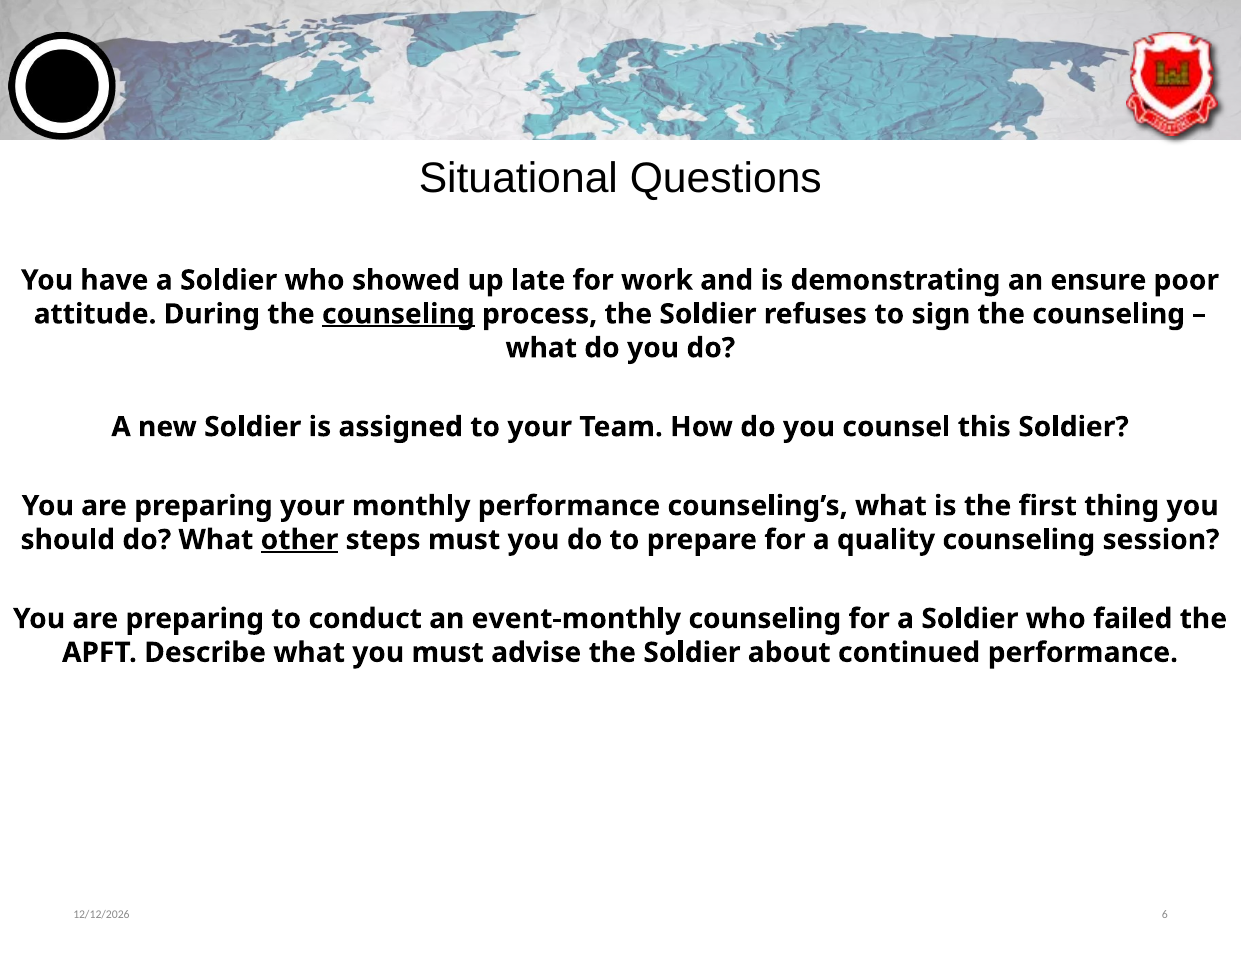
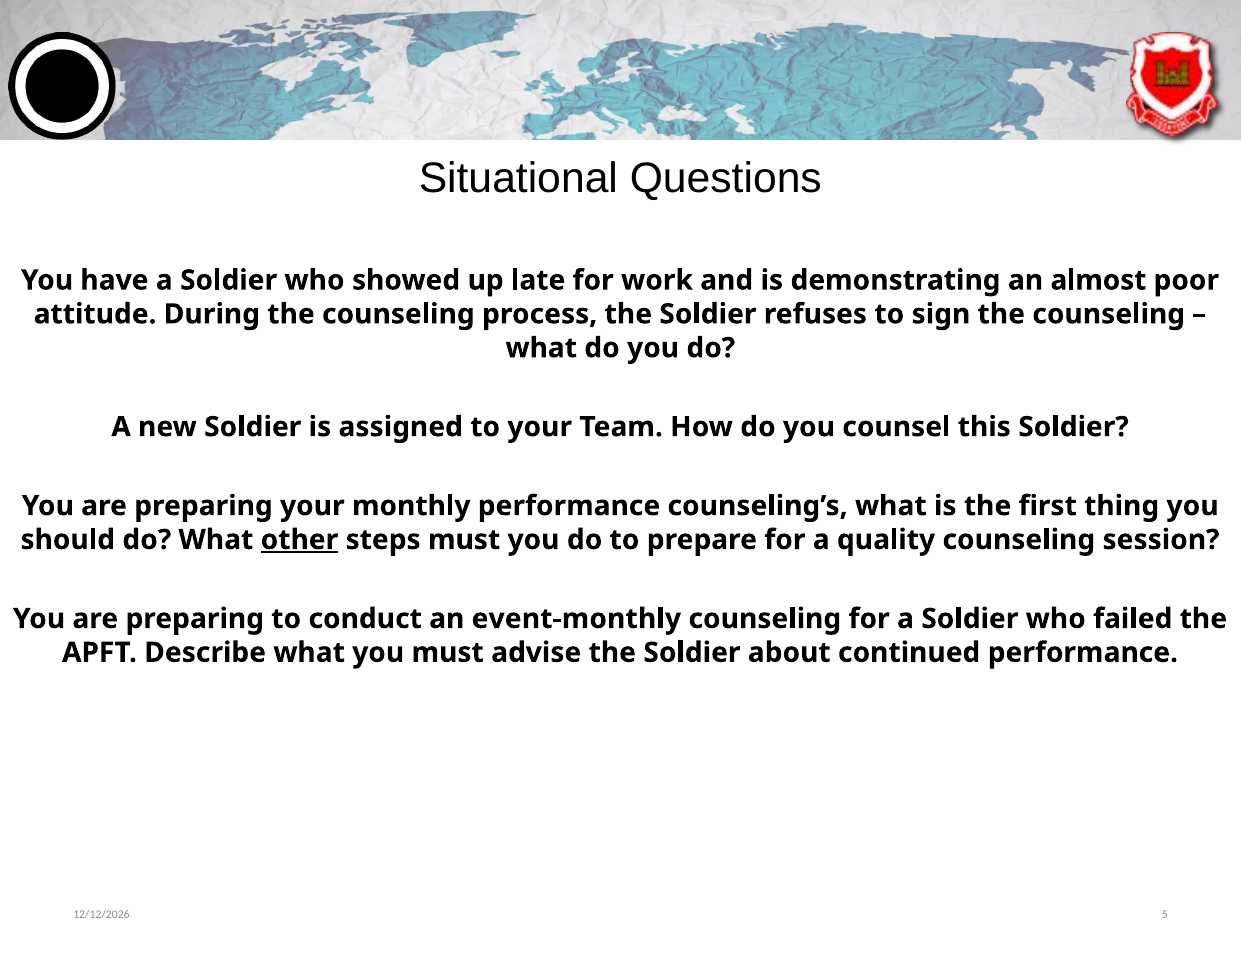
ensure: ensure -> almost
counseling at (398, 314) underline: present -> none
6: 6 -> 5
